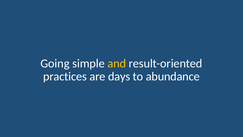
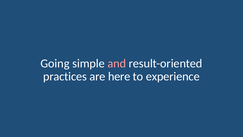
and colour: yellow -> pink
days: days -> here
abundance: abundance -> experience
